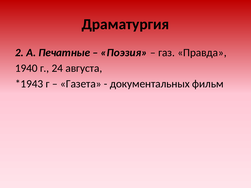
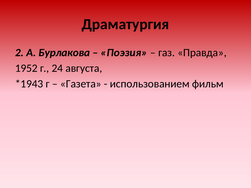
Печатные: Печатные -> Бурлакова
1940: 1940 -> 1952
документальных: документальных -> использованием
